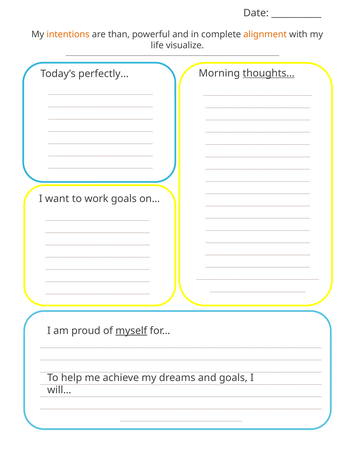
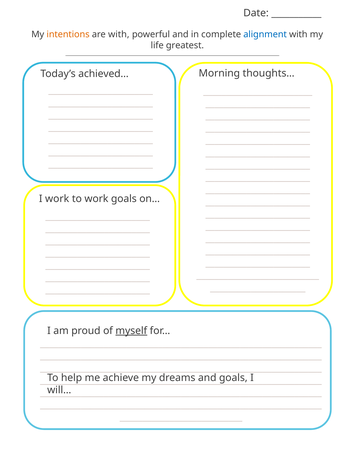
are than: than -> with
alignment colour: orange -> blue
visualize: visualize -> greatest
thoughts… underline: present -> none
perfectly…: perfectly… -> achieved…
I want: want -> work
